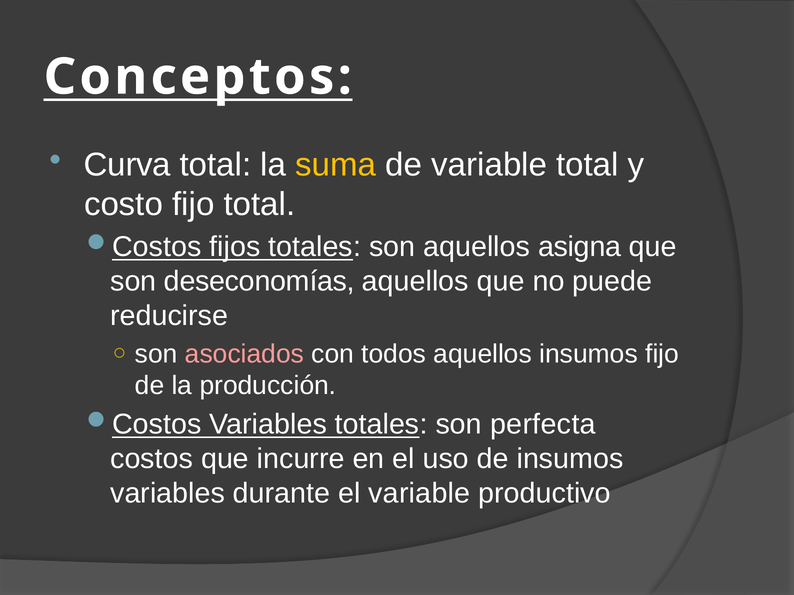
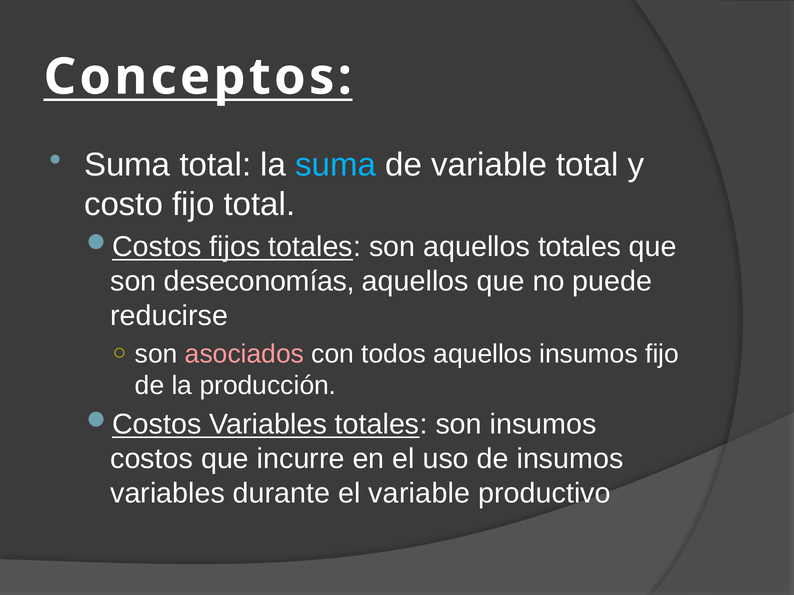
Curva at (127, 165): Curva -> Suma
suma at (336, 165) colour: yellow -> light blue
aquellos asigna: asigna -> totales
son perfecta: perfecta -> insumos
